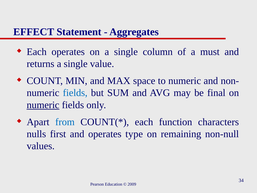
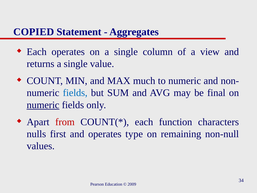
EFFECT: EFFECT -> COPIED
must: must -> view
space: space -> much
from colour: blue -> red
